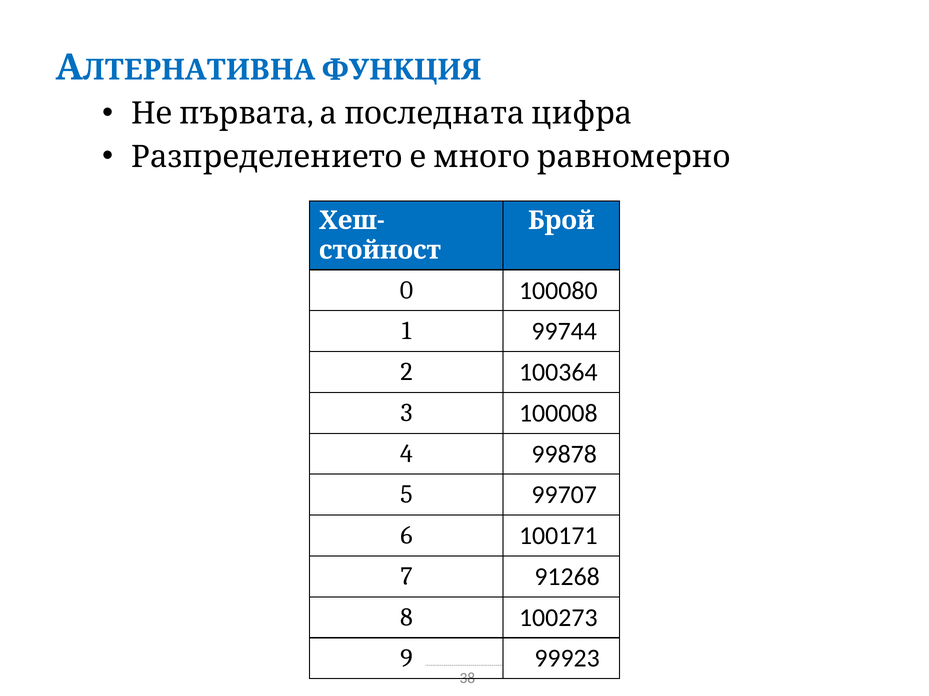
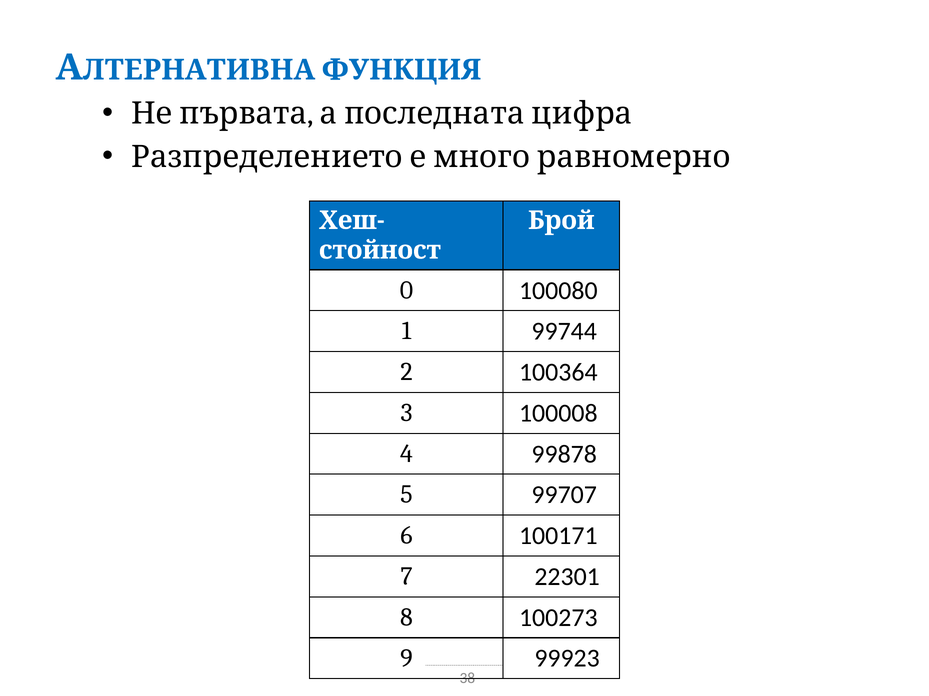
91268: 91268 -> 22301
